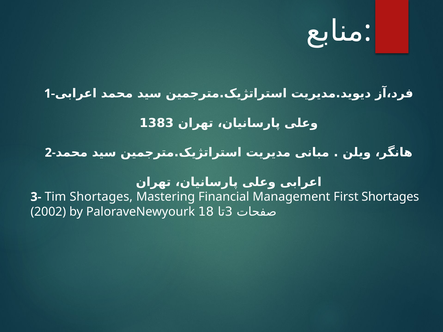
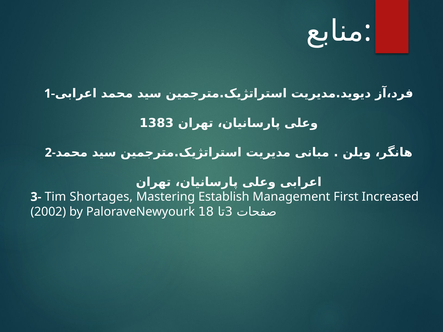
Financial: Financial -> Establish
First Shortages: Shortages -> Increased
